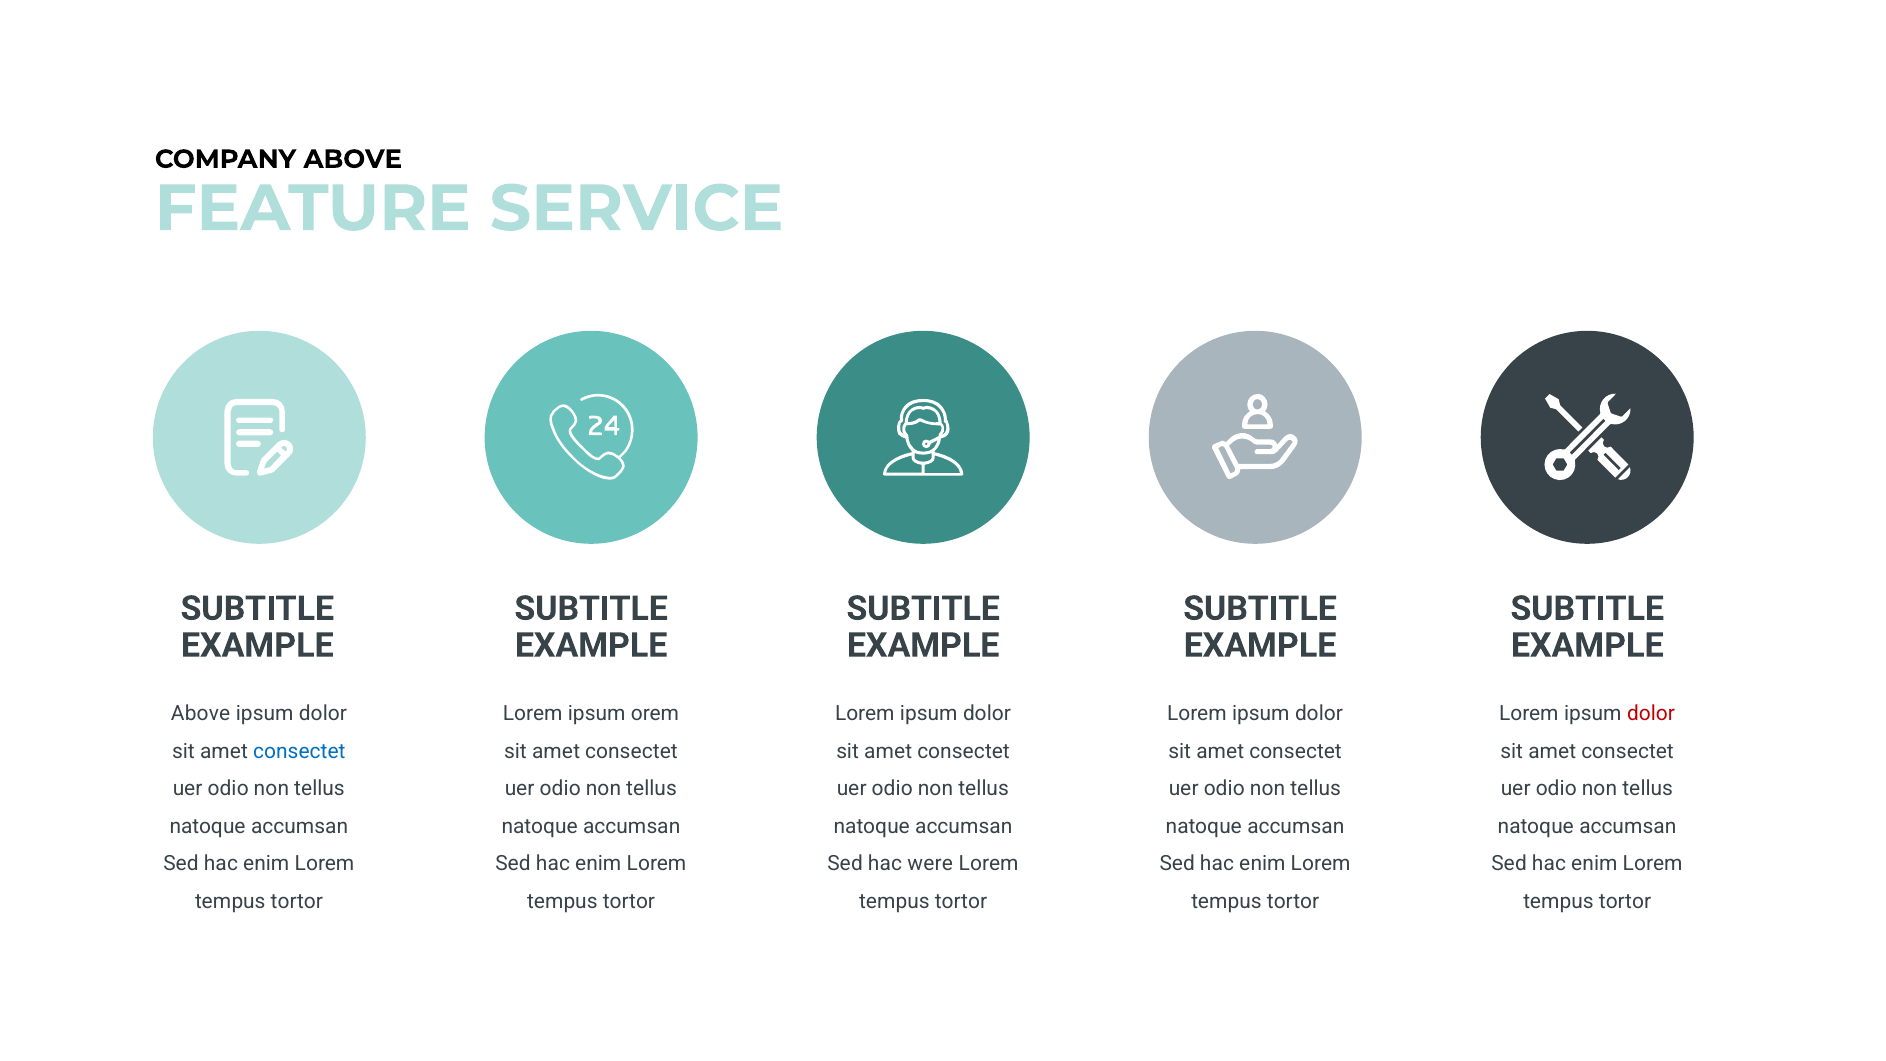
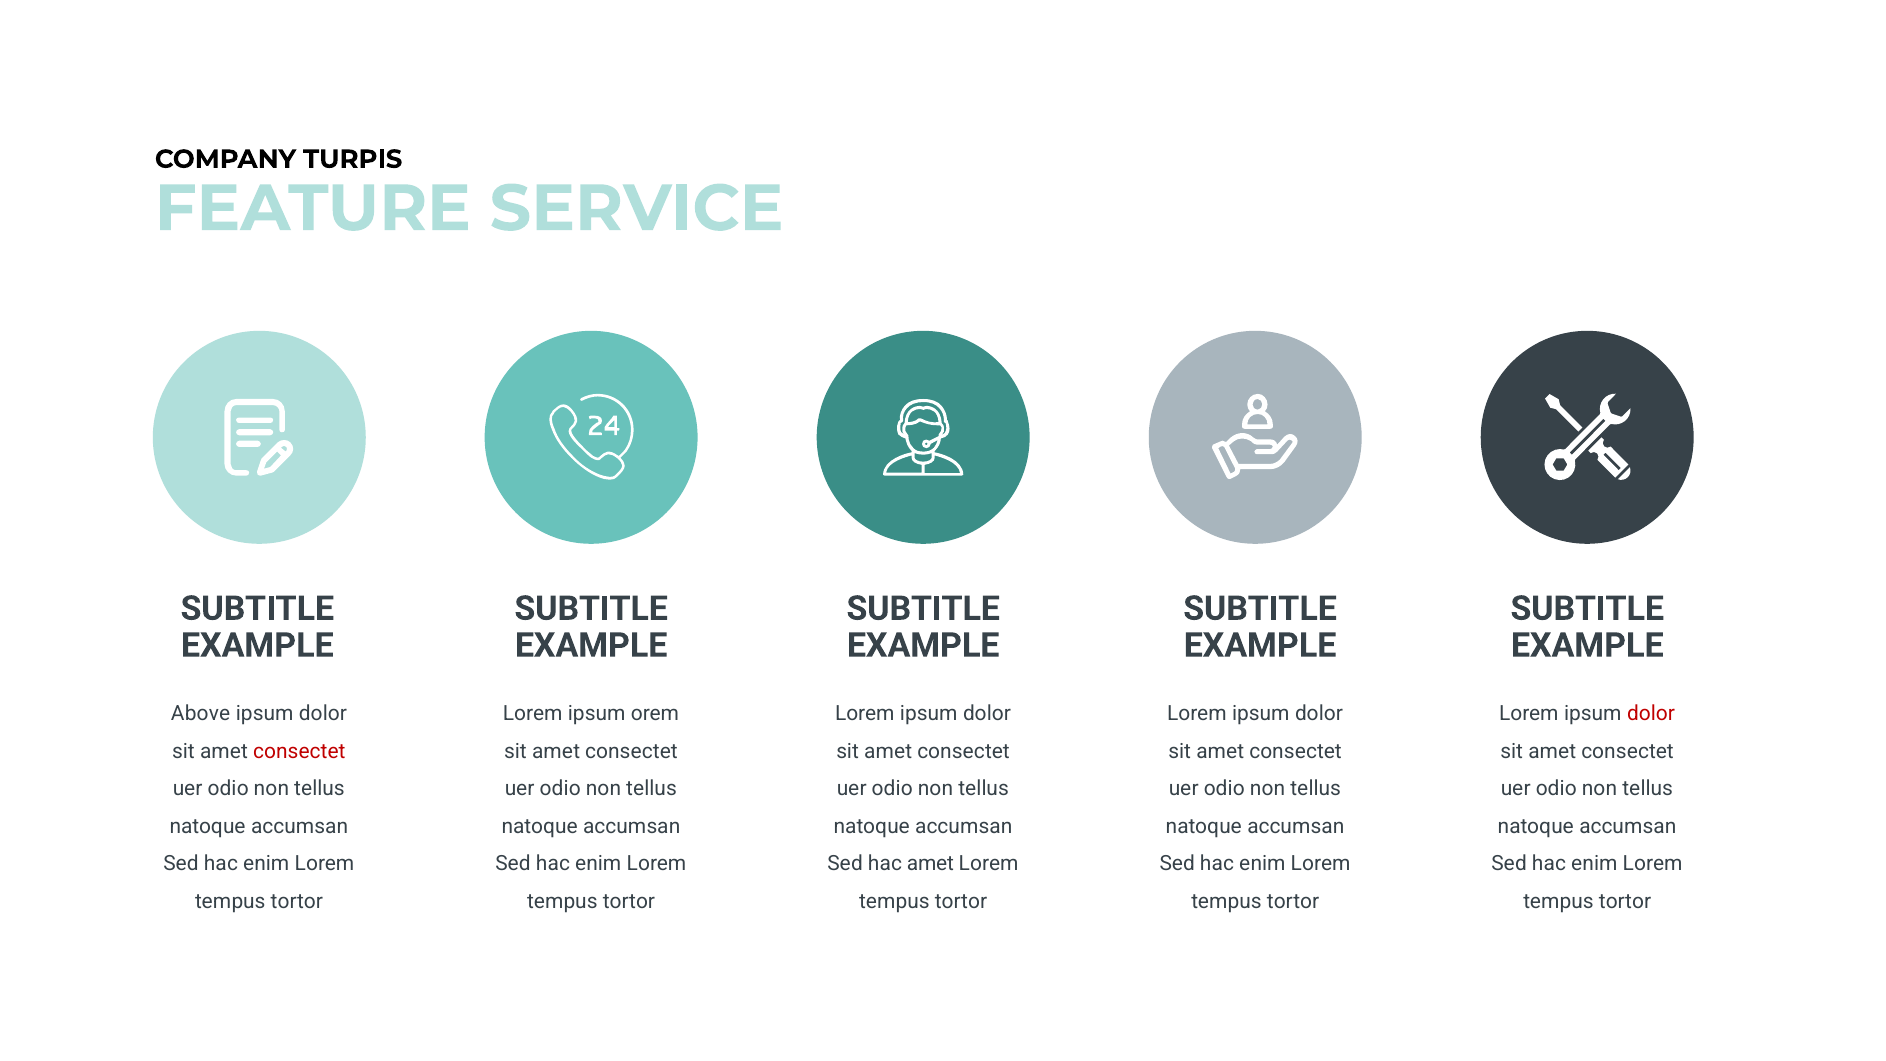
COMPANY ABOVE: ABOVE -> TURPIS
consectet at (299, 751) colour: blue -> red
hac were: were -> amet
